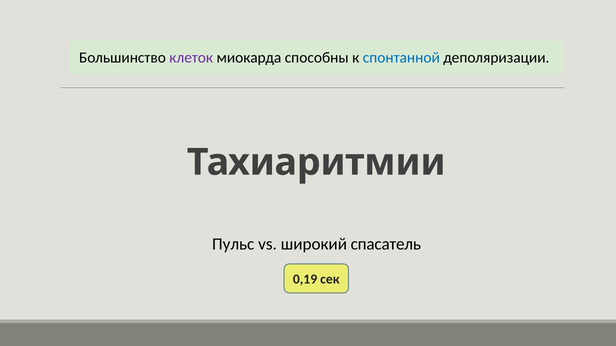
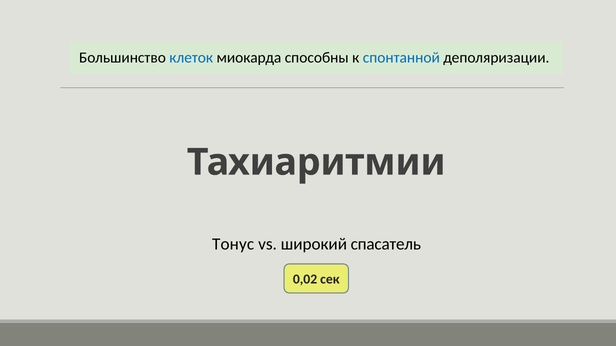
клеток colour: purple -> blue
Пульс: Пульс -> Тонус
0,19: 0,19 -> 0,02
